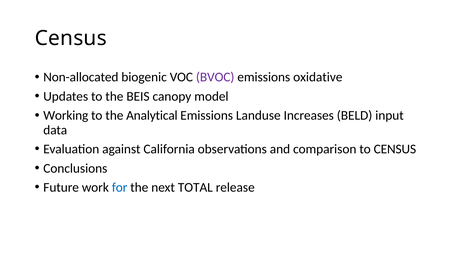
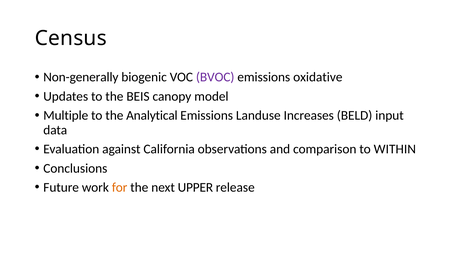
Non-allocated: Non-allocated -> Non-generally
Working: Working -> Multiple
to CENSUS: CENSUS -> WITHIN
for colour: blue -> orange
TOTAL: TOTAL -> UPPER
